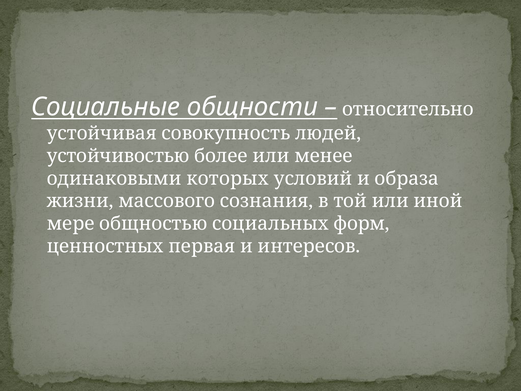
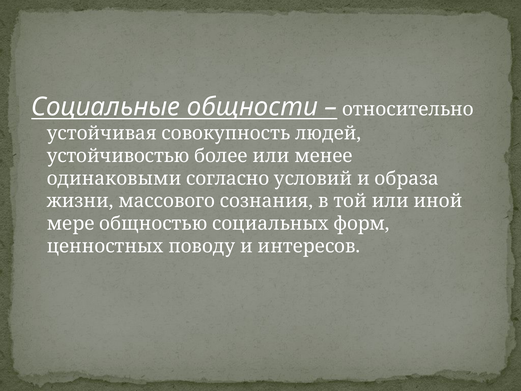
которых: которых -> согласно
первая: первая -> поводу
